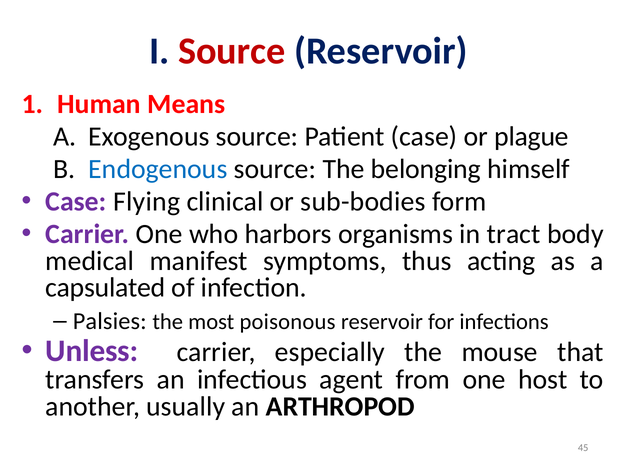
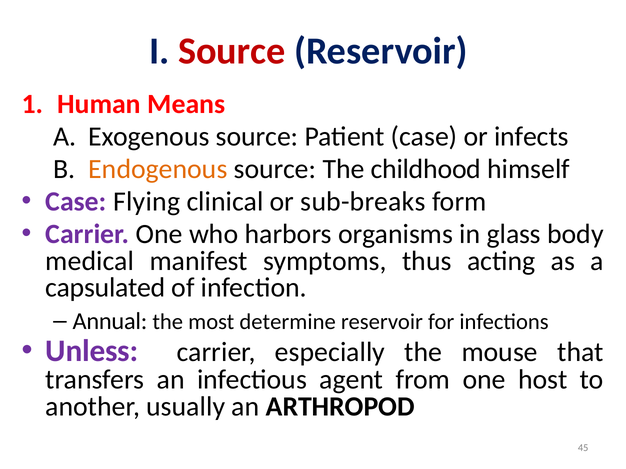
plague: plague -> infects
Endogenous colour: blue -> orange
belonging: belonging -> childhood
sub-bodies: sub-bodies -> sub-breaks
tract: tract -> glass
Palsies: Palsies -> Annual
poisonous: poisonous -> determine
